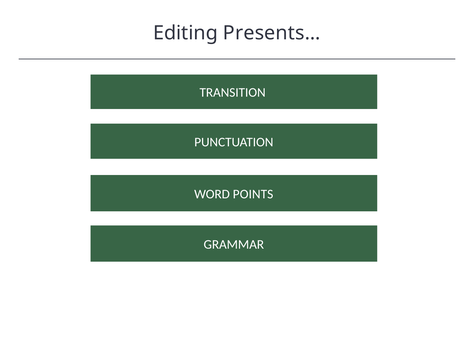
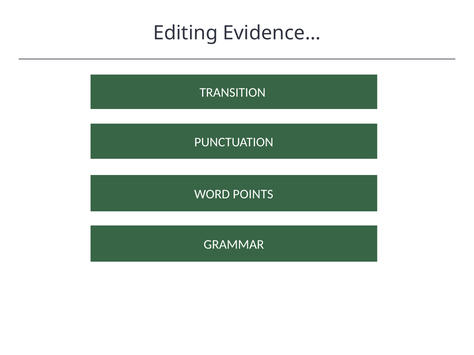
Presents…: Presents… -> Evidence…
